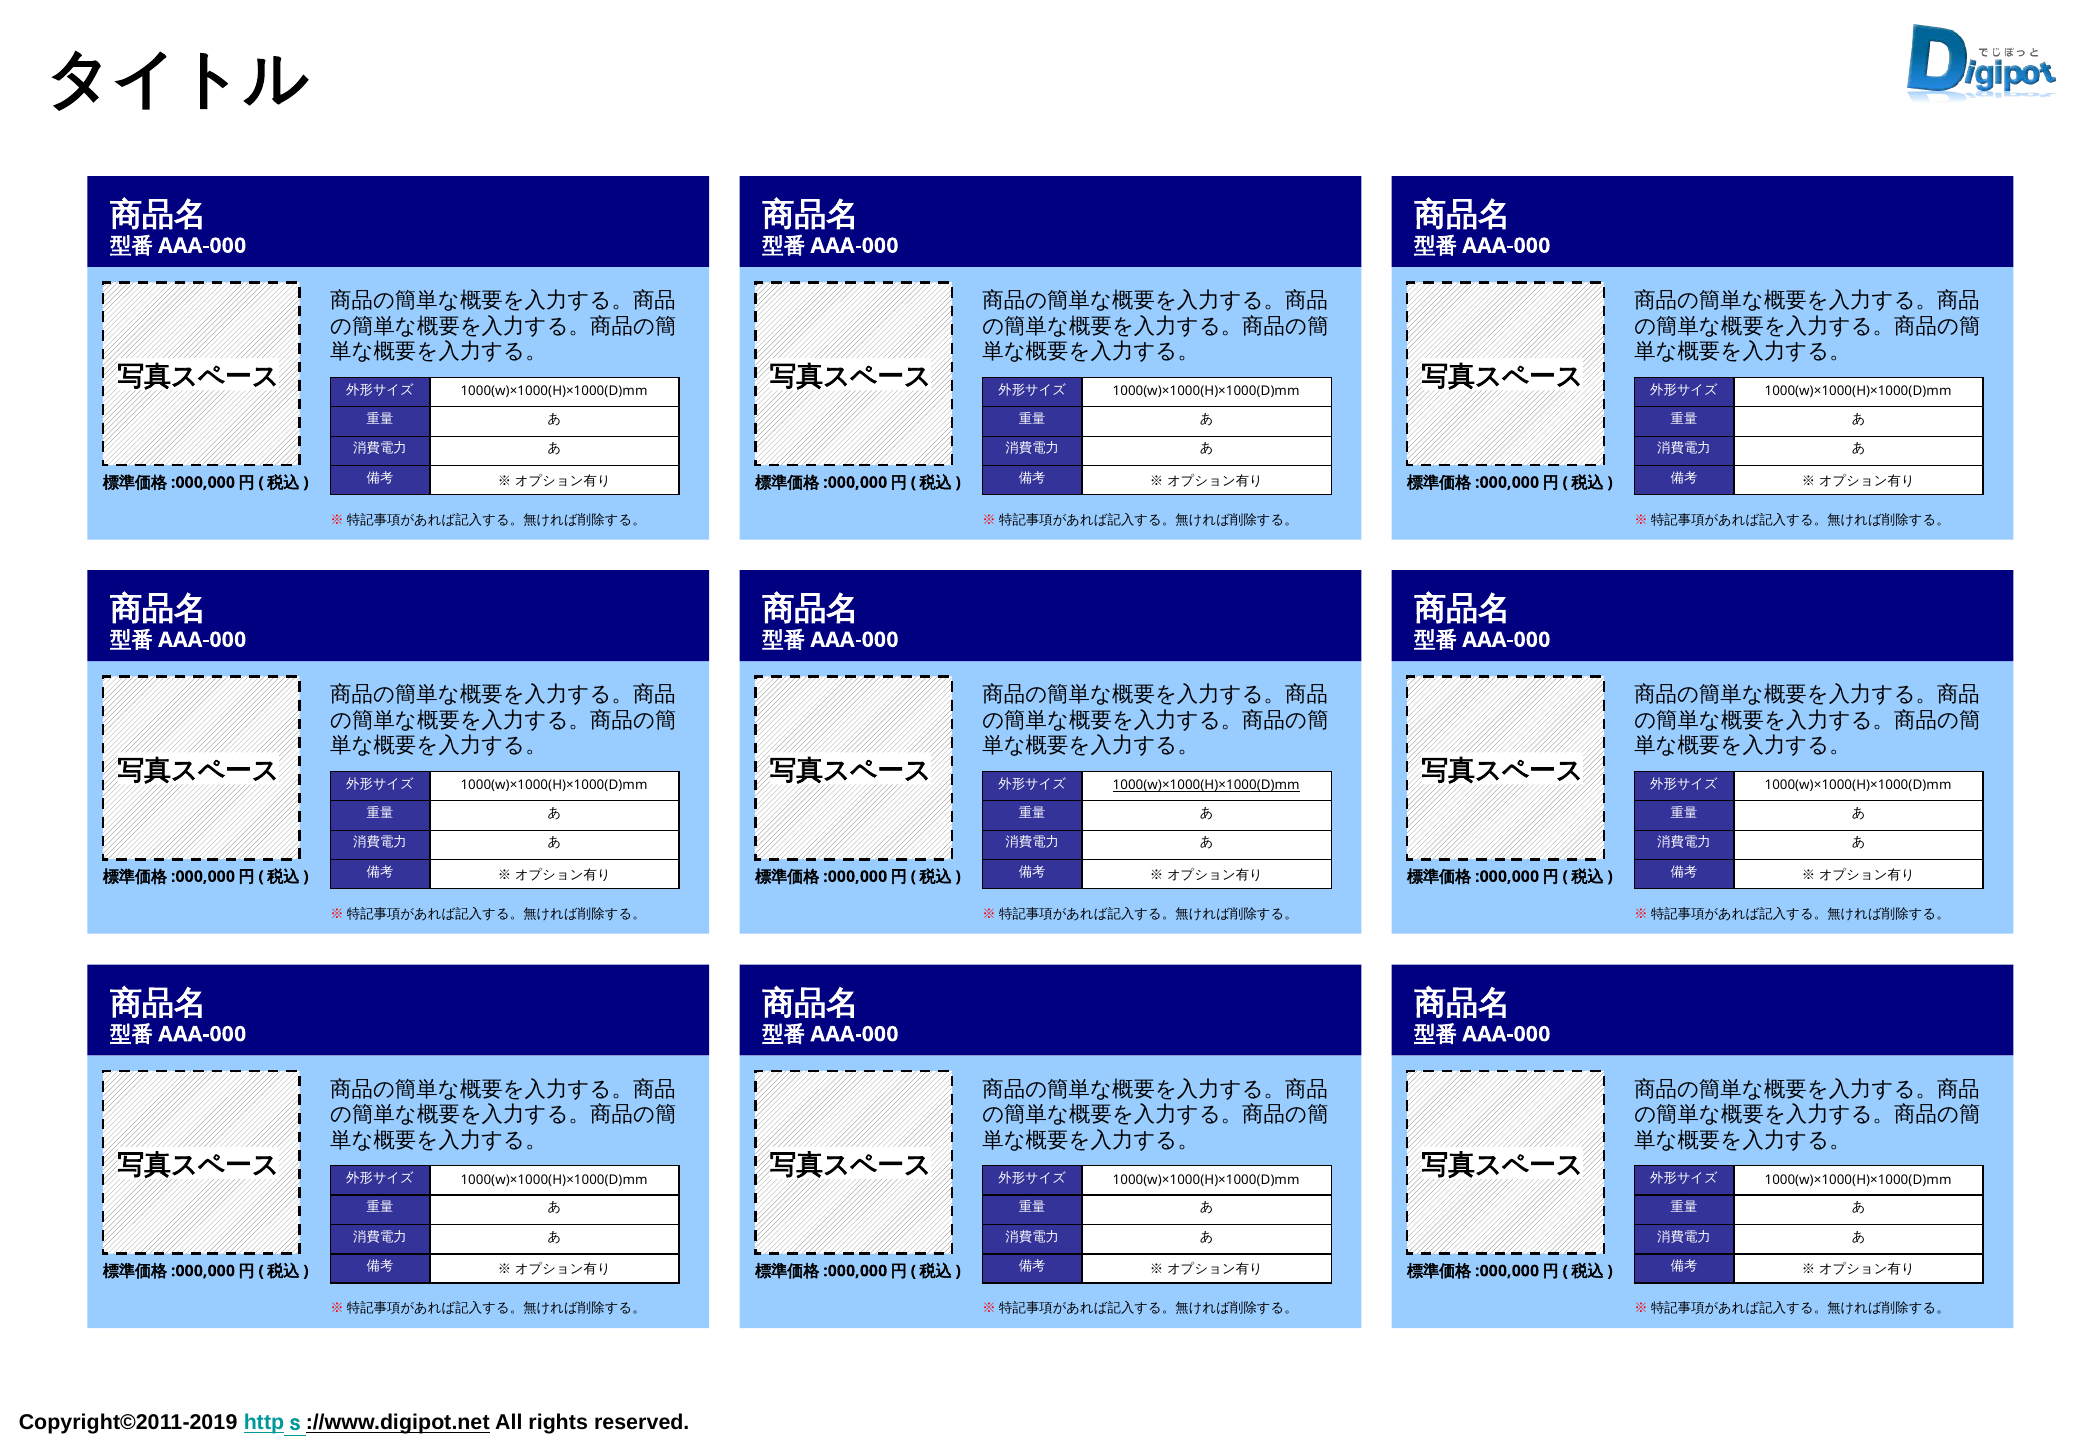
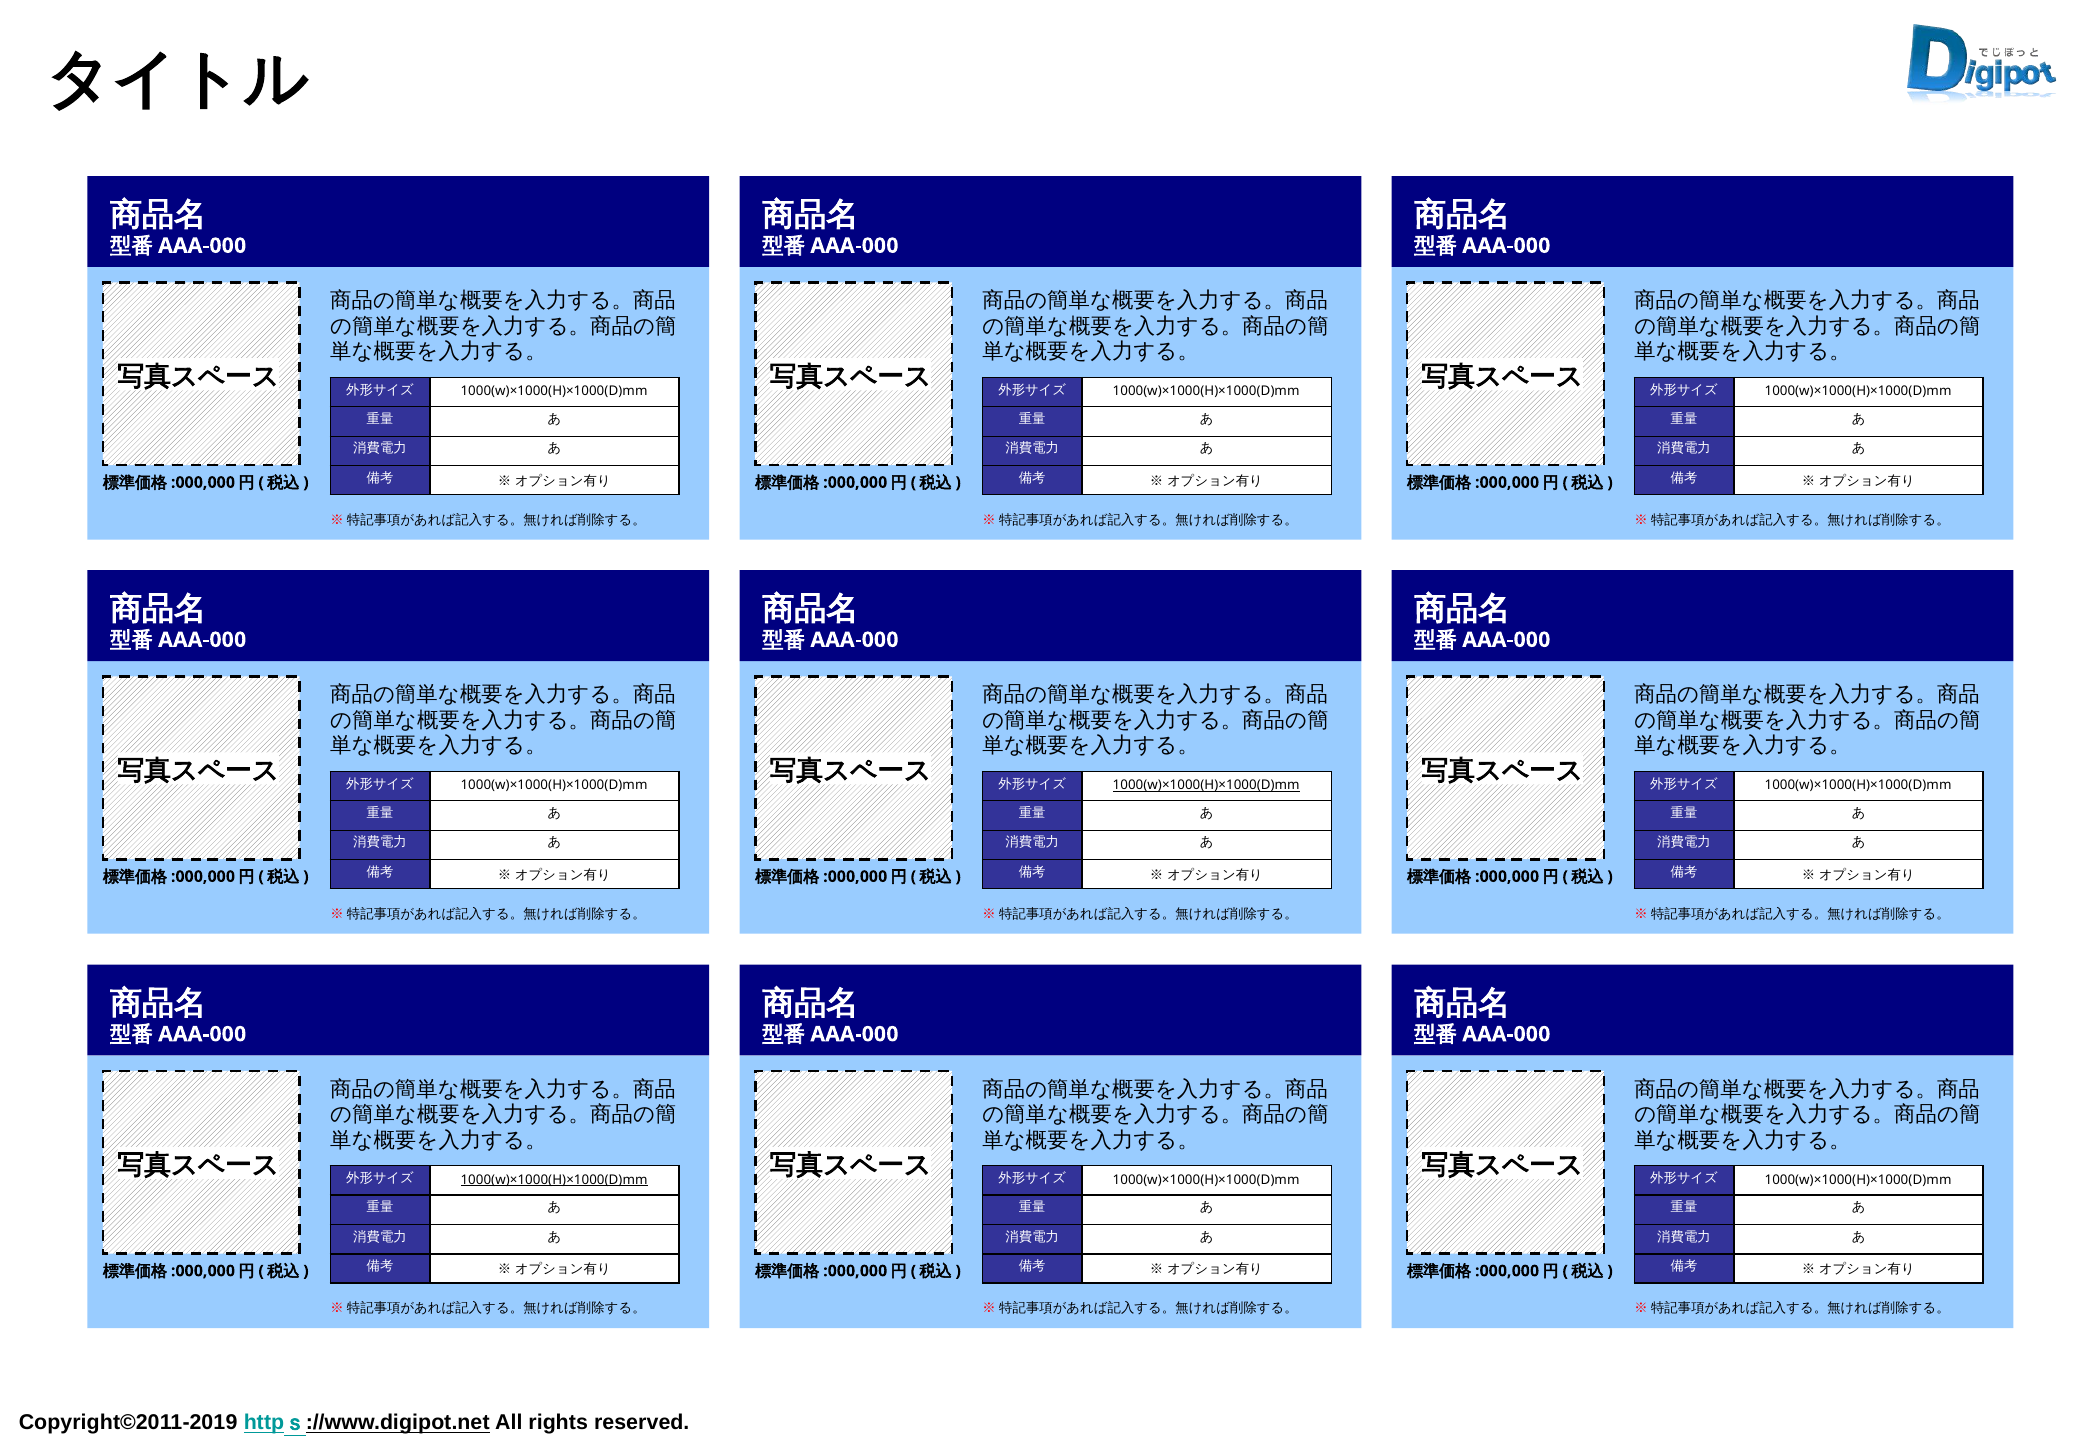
1000(w)×1000(H)×1000(D)mm at (554, 1180) underline: none -> present
